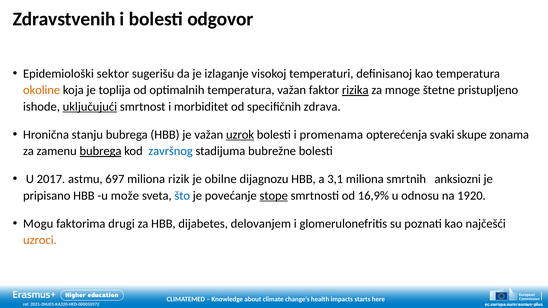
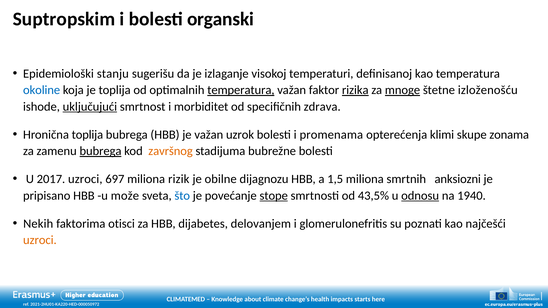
Zdravstvenih: Zdravstvenih -> Suptropskim
odgovor: odgovor -> organski
sektor: sektor -> stanju
okoline colour: orange -> blue
temperatura at (241, 90) underline: none -> present
mnoge underline: none -> present
pristupljeno: pristupljeno -> izloženošću
Hronična stanju: stanju -> toplija
uzrok underline: present -> none
svaki: svaki -> klimi
završnog colour: blue -> orange
2017 astmu: astmu -> uzroci
3,1: 3,1 -> 1,5
16,9%: 16,9% -> 43,5%
odnosu underline: none -> present
1920: 1920 -> 1940
Mogu: Mogu -> Nekih
drugi: drugi -> otisci
